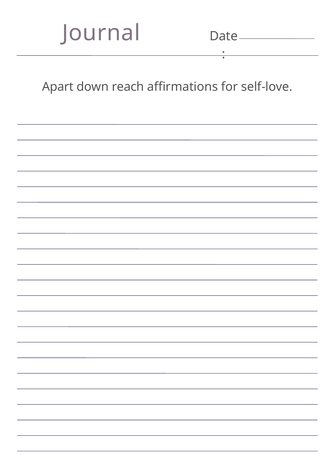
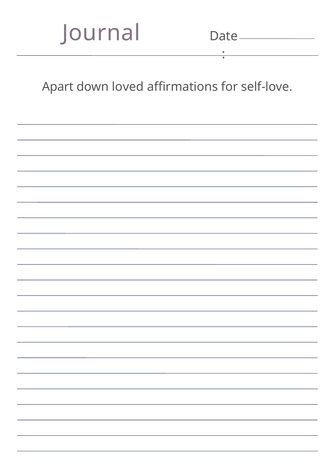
reach: reach -> loved
